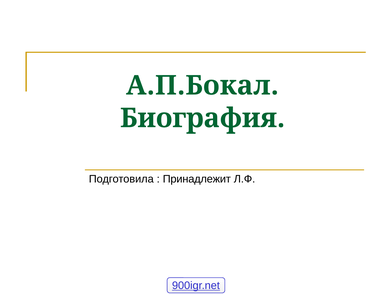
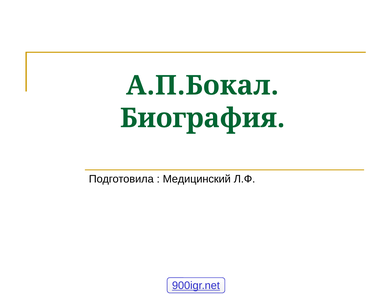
Принадлежит: Принадлежит -> Медицинский
